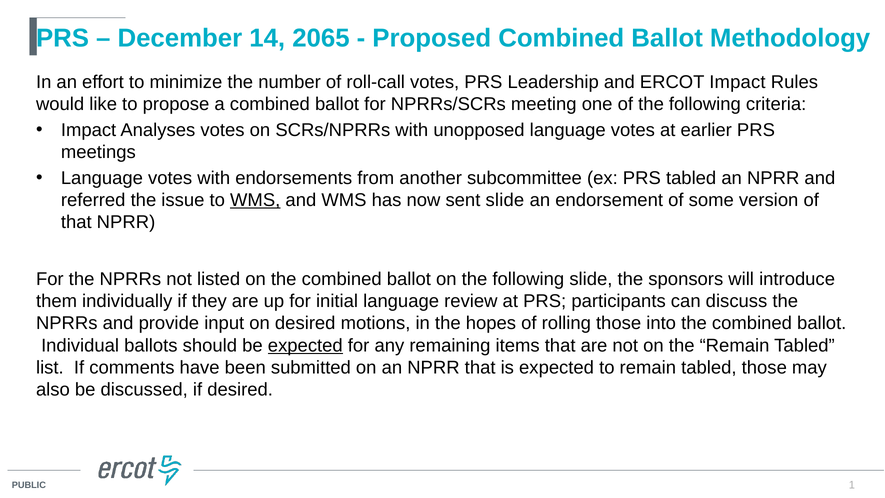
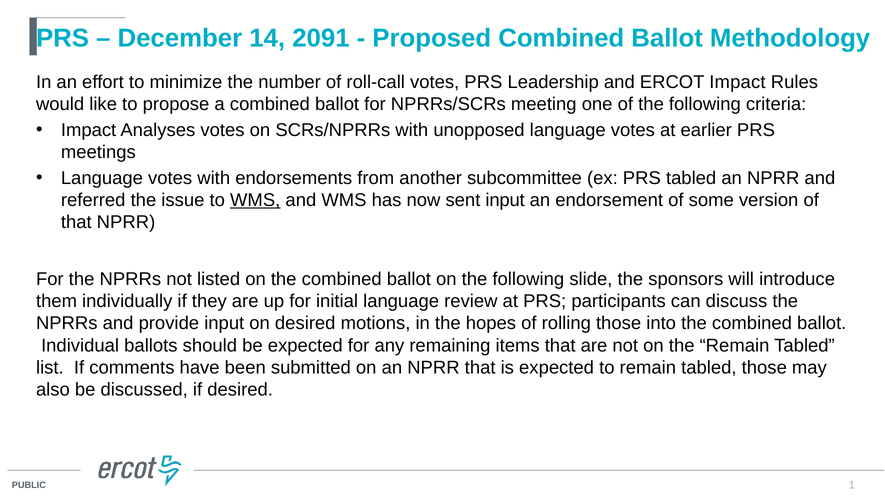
2065: 2065 -> 2091
sent slide: slide -> input
expected at (305, 345) underline: present -> none
